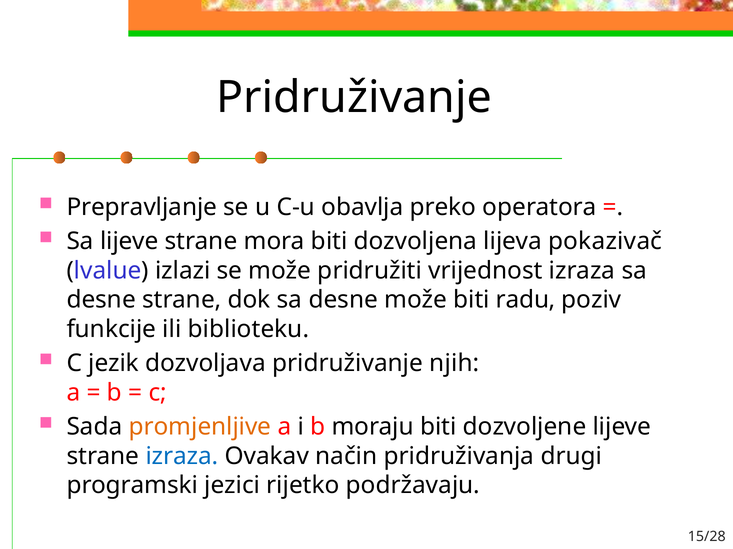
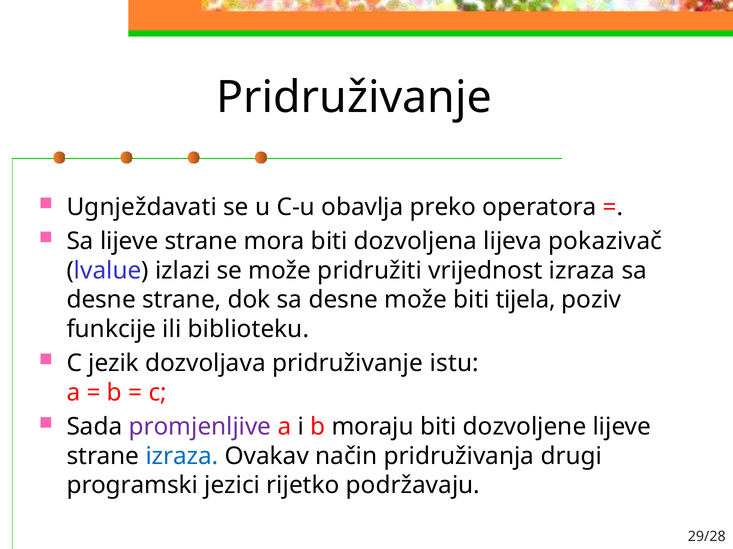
Prepravljanje: Prepravljanje -> Ugnježdavati
radu: radu -> tijela
njih: njih -> istu
promjenljive colour: orange -> purple
15/28: 15/28 -> 29/28
